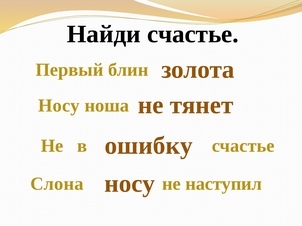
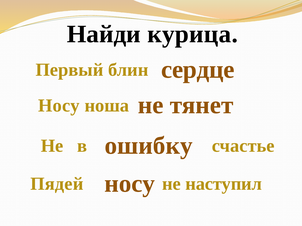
Найди счастье: счастье -> курица
золота: золота -> сердце
Слона: Слона -> Пядей
